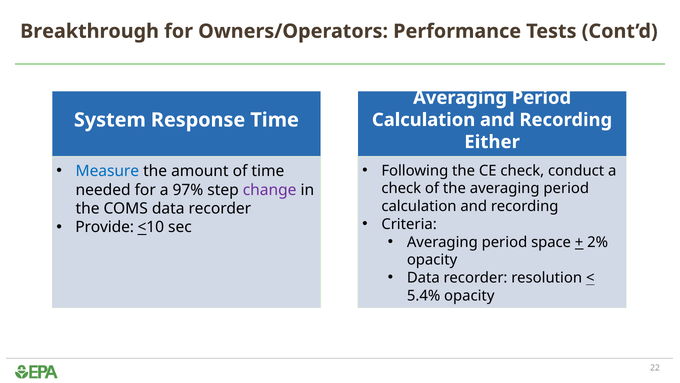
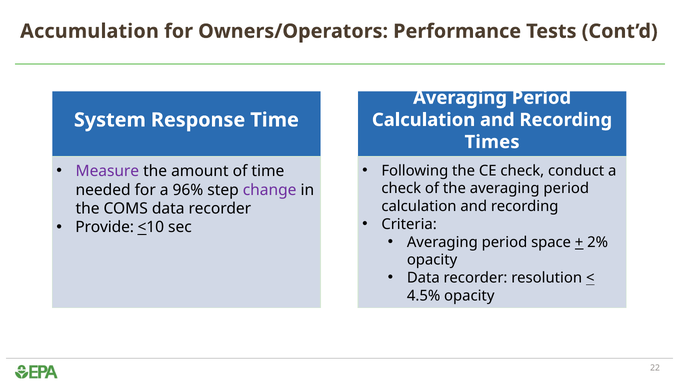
Breakthrough: Breakthrough -> Accumulation
Either: Either -> Times
Measure colour: blue -> purple
97%: 97% -> 96%
5.4%: 5.4% -> 4.5%
